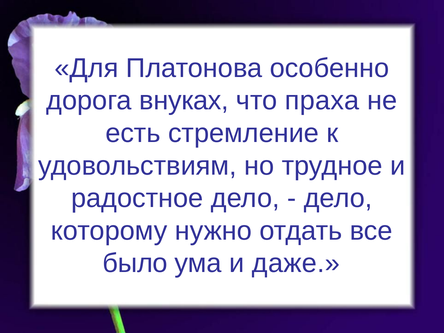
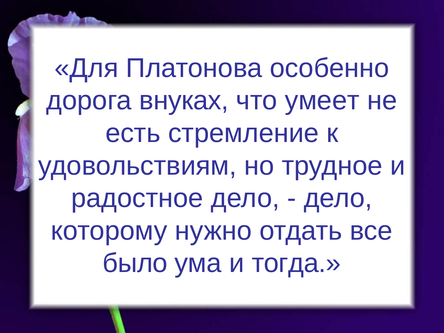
праха: праха -> умеет
даже: даже -> тогда
